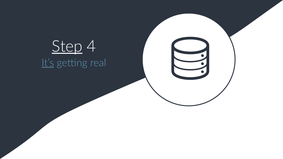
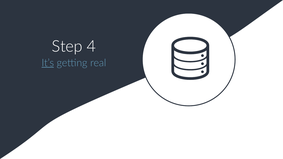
Step underline: present -> none
